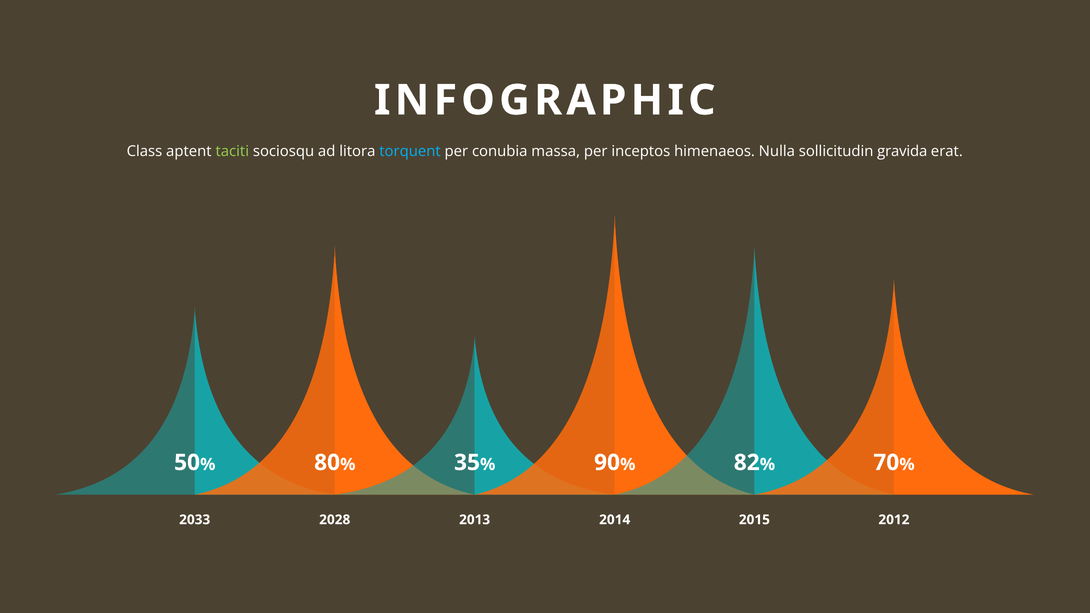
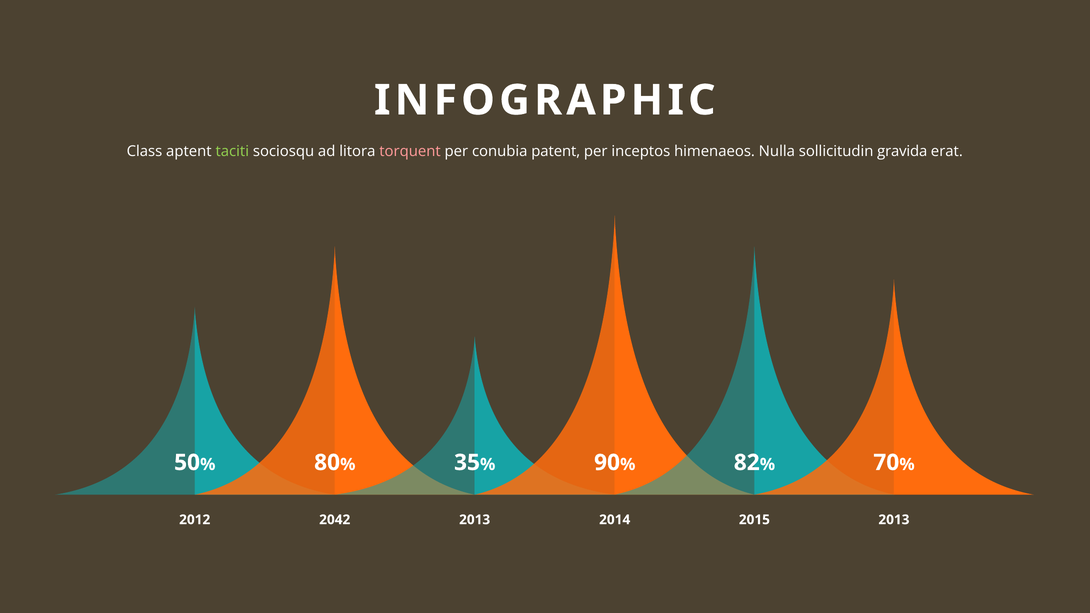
torquent colour: light blue -> pink
massa: massa -> patent
2033: 2033 -> 2012
2028: 2028 -> 2042
2013 2012: 2012 -> 2013
